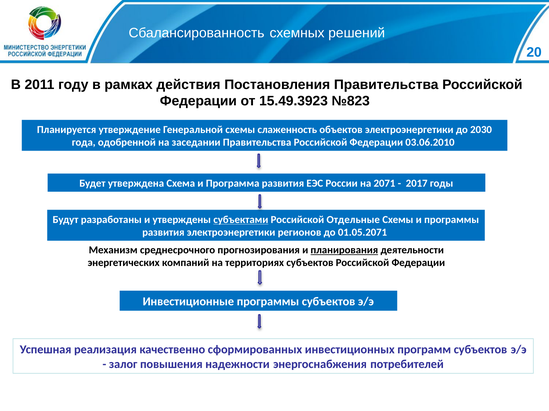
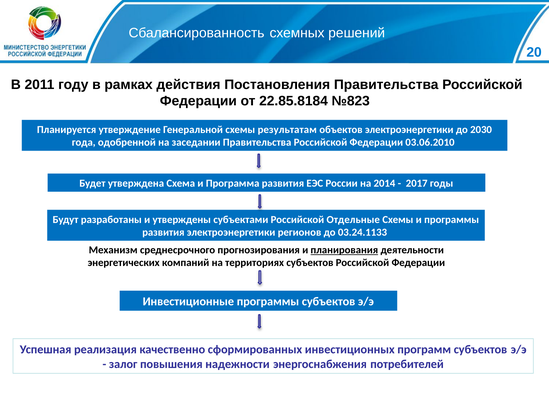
15.49.3923: 15.49.3923 -> 22.85.8184
слаженность: слаженность -> результатам
2071: 2071 -> 2014
субъектами underline: present -> none
01.05.2071: 01.05.2071 -> 03.24.1133
